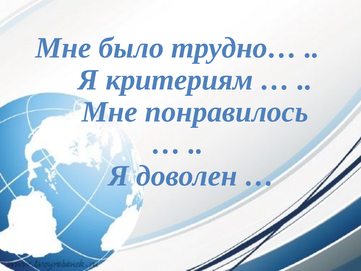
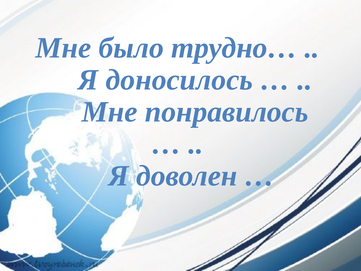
критериям: критериям -> доносилось
